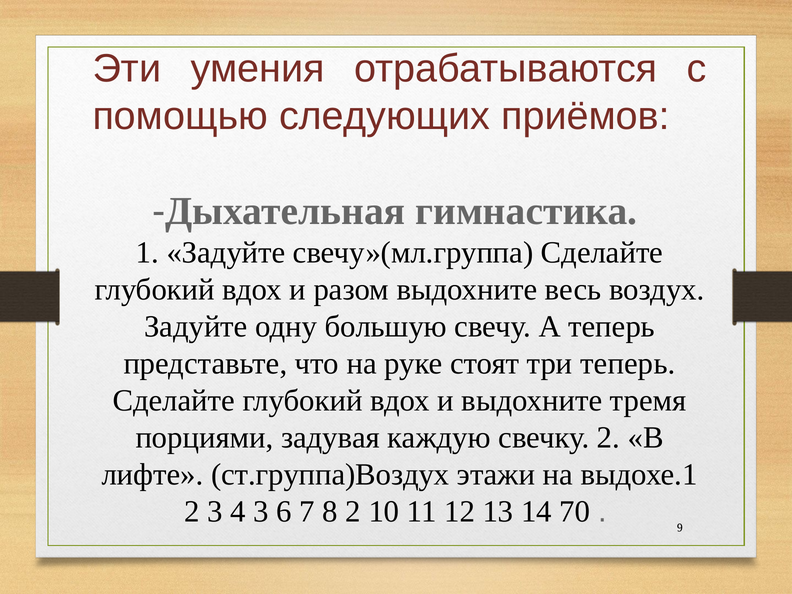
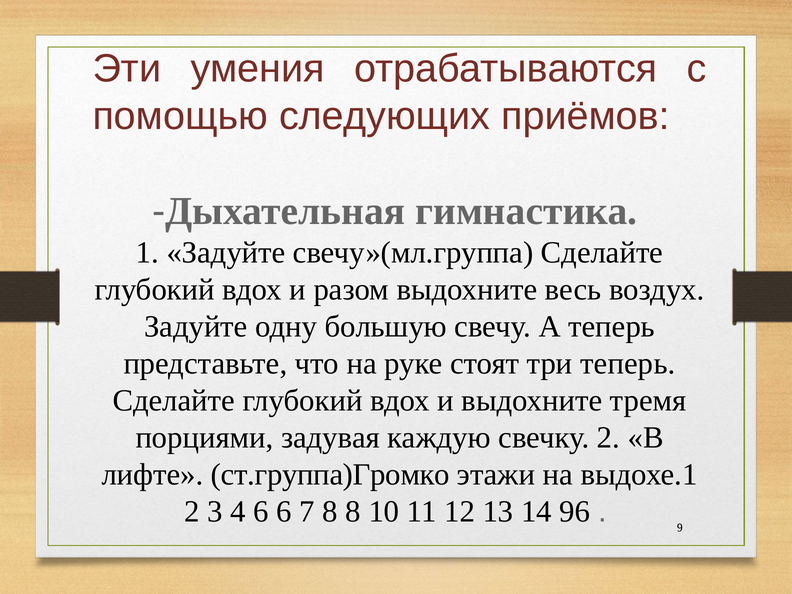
ст.группа)Воздух: ст.группа)Воздух -> ст.группа)Громко
4 3: 3 -> 6
8 2: 2 -> 8
70: 70 -> 96
